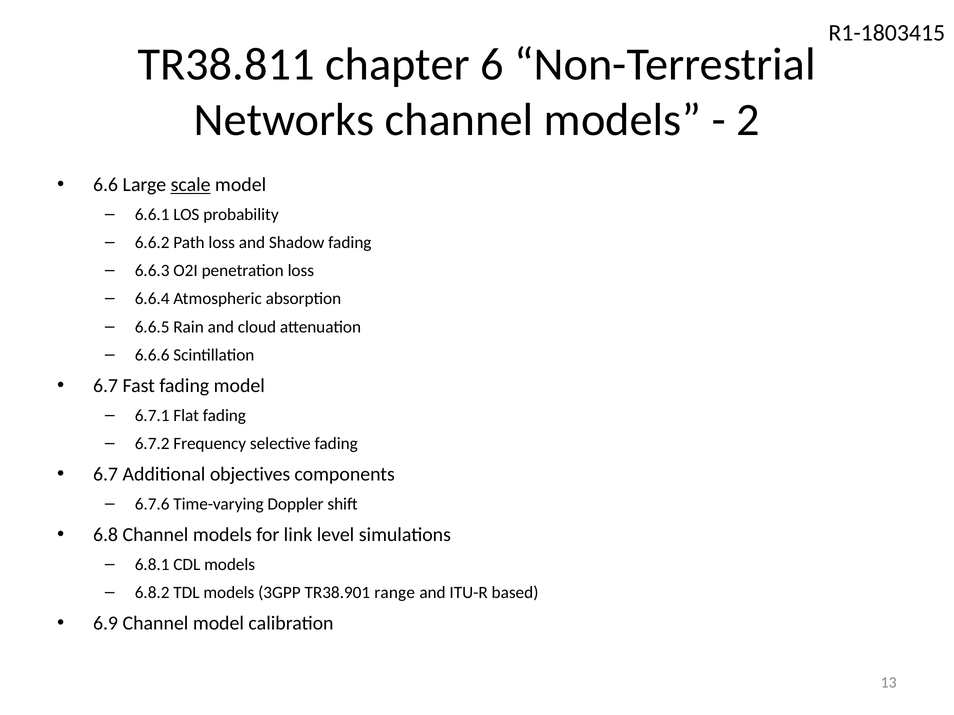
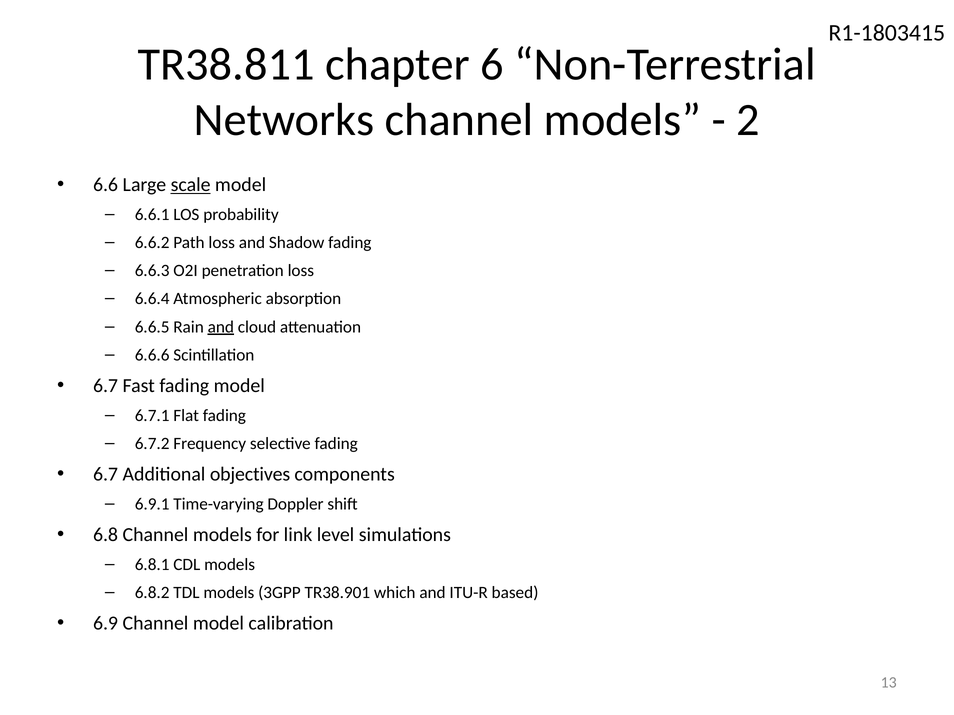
and at (221, 327) underline: none -> present
6.7.6: 6.7.6 -> 6.9.1
range: range -> which
